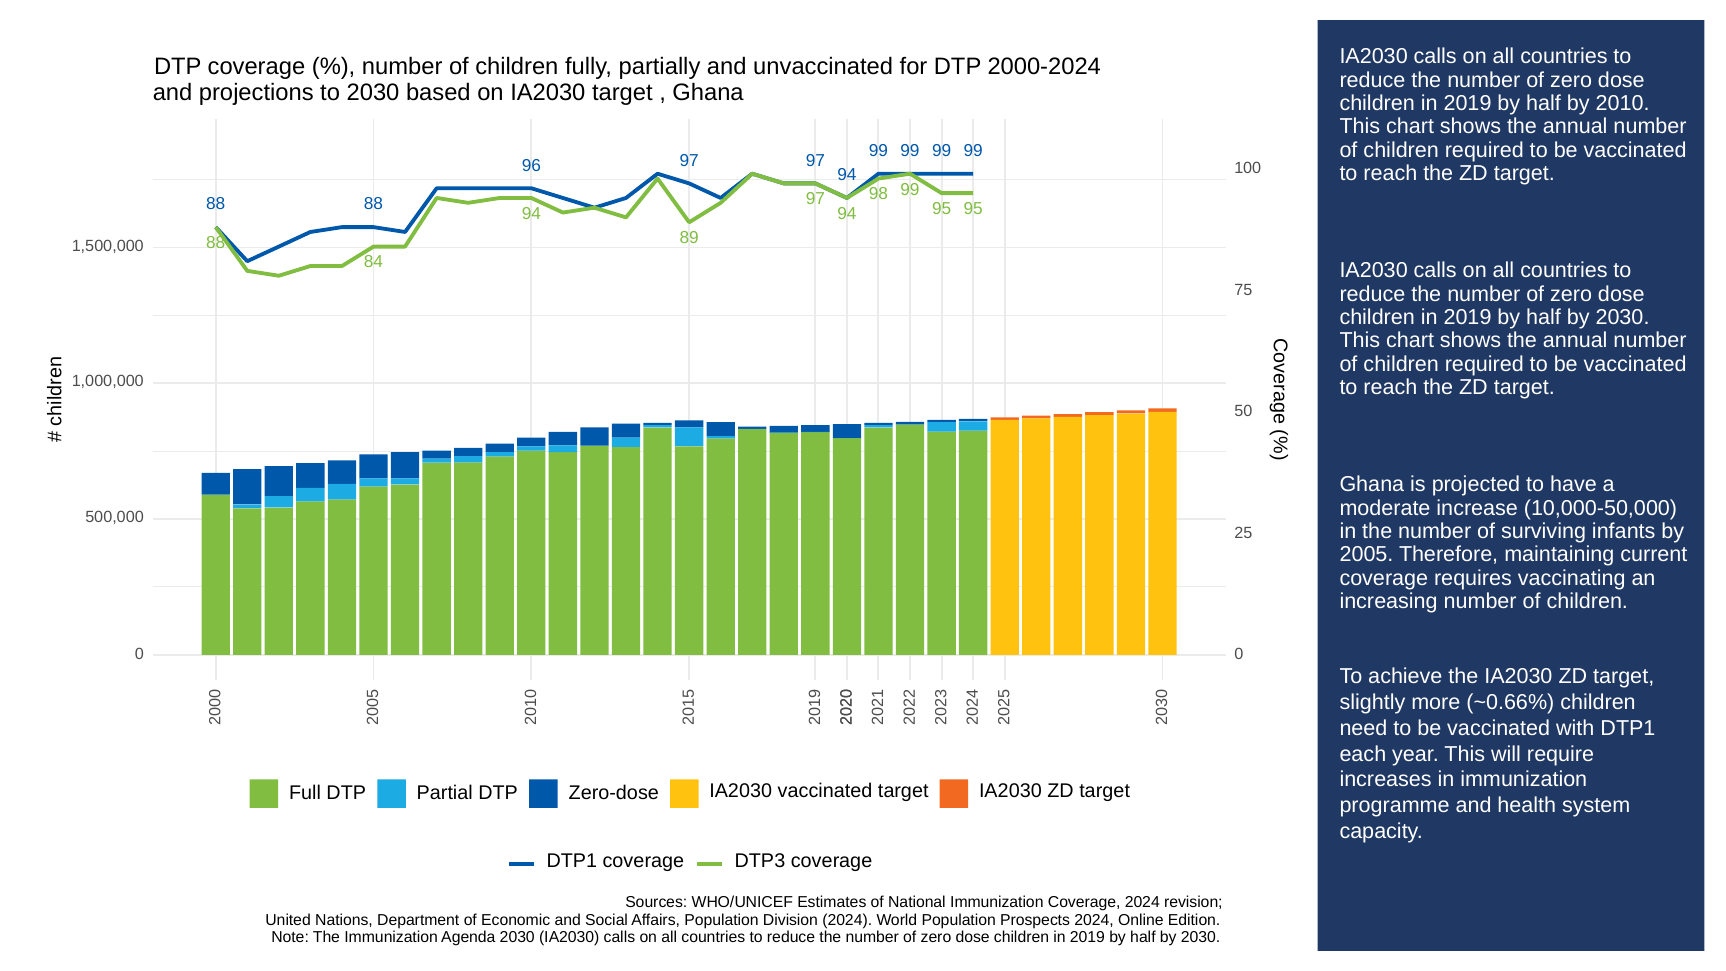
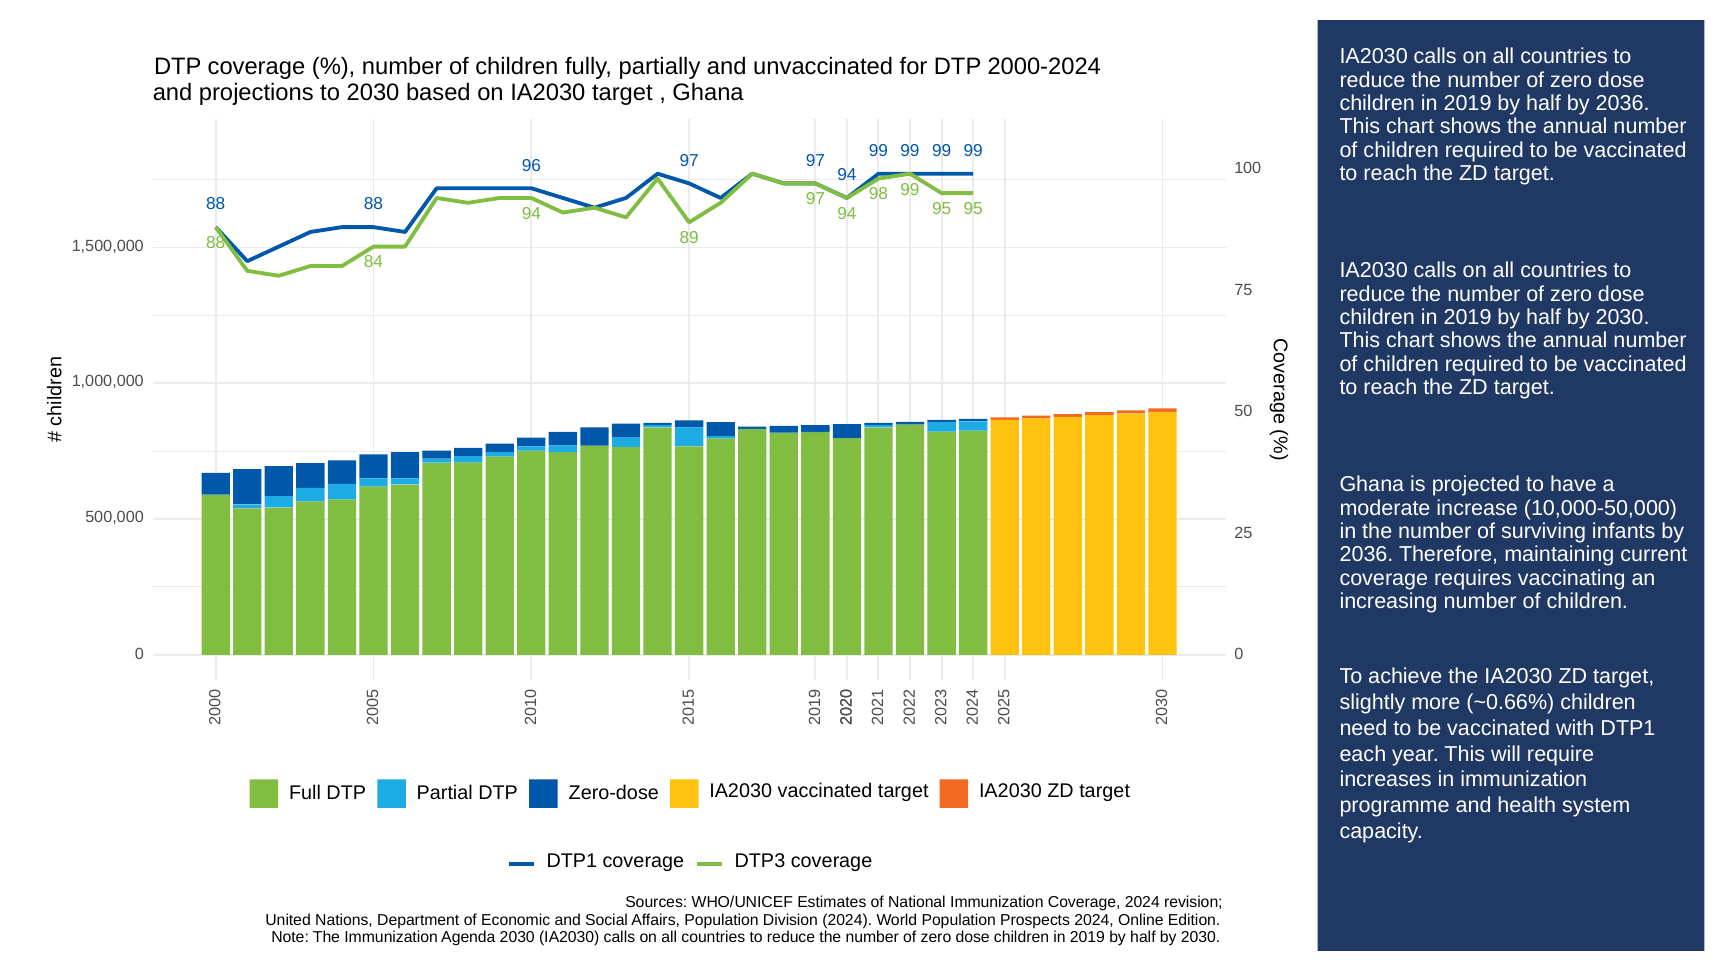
half by 2010: 2010 -> 2036
2005 at (1366, 555): 2005 -> 2036
